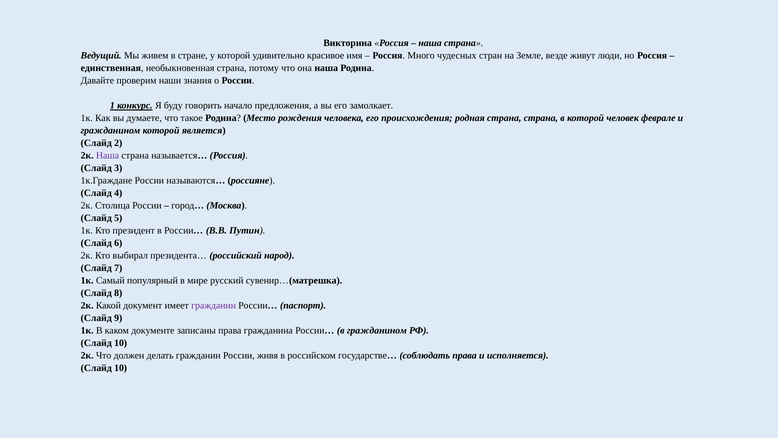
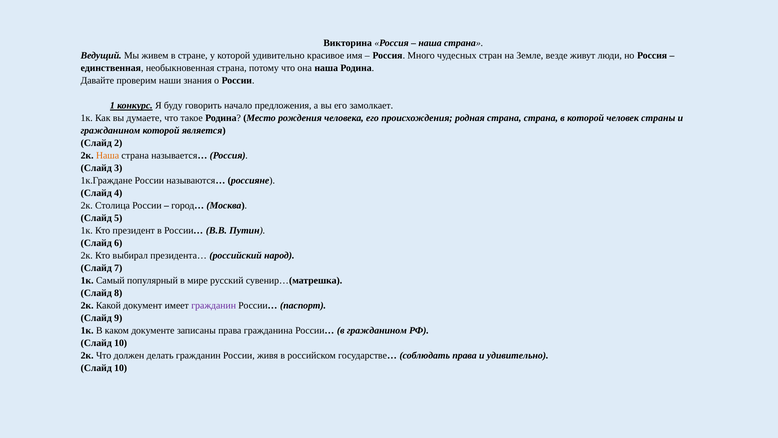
феврале: феврале -> страны
Наша at (108, 155) colour: purple -> orange
и исполняется: исполняется -> удивительно
